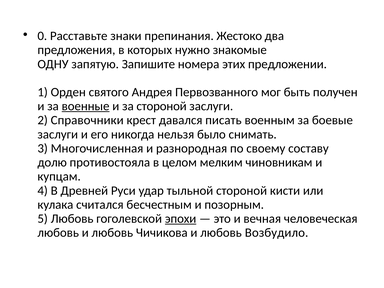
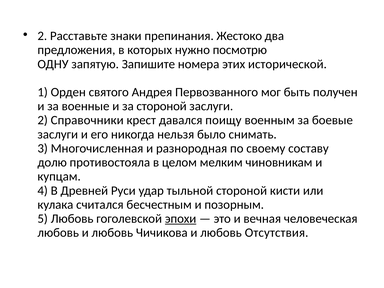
0 at (42, 36): 0 -> 2
знакомые: знакомые -> посмотрю
предложении: предложении -> исторической
военные underline: present -> none
писать: писать -> поищу
Возбудило: Возбудило -> Отсутствия
